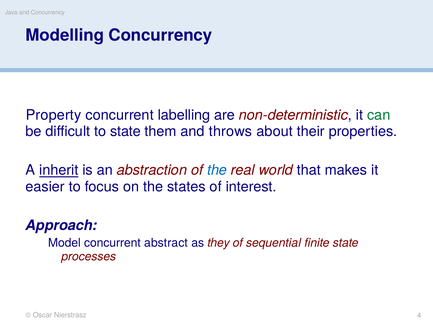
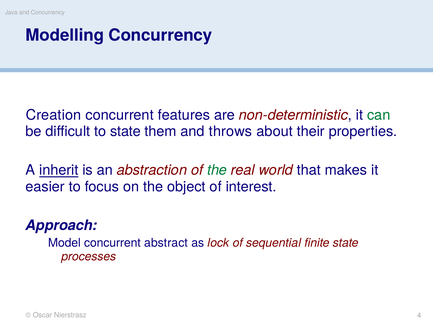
Property: Property -> Creation
labelling: labelling -> features
the at (217, 170) colour: blue -> green
states: states -> object
they: they -> lock
